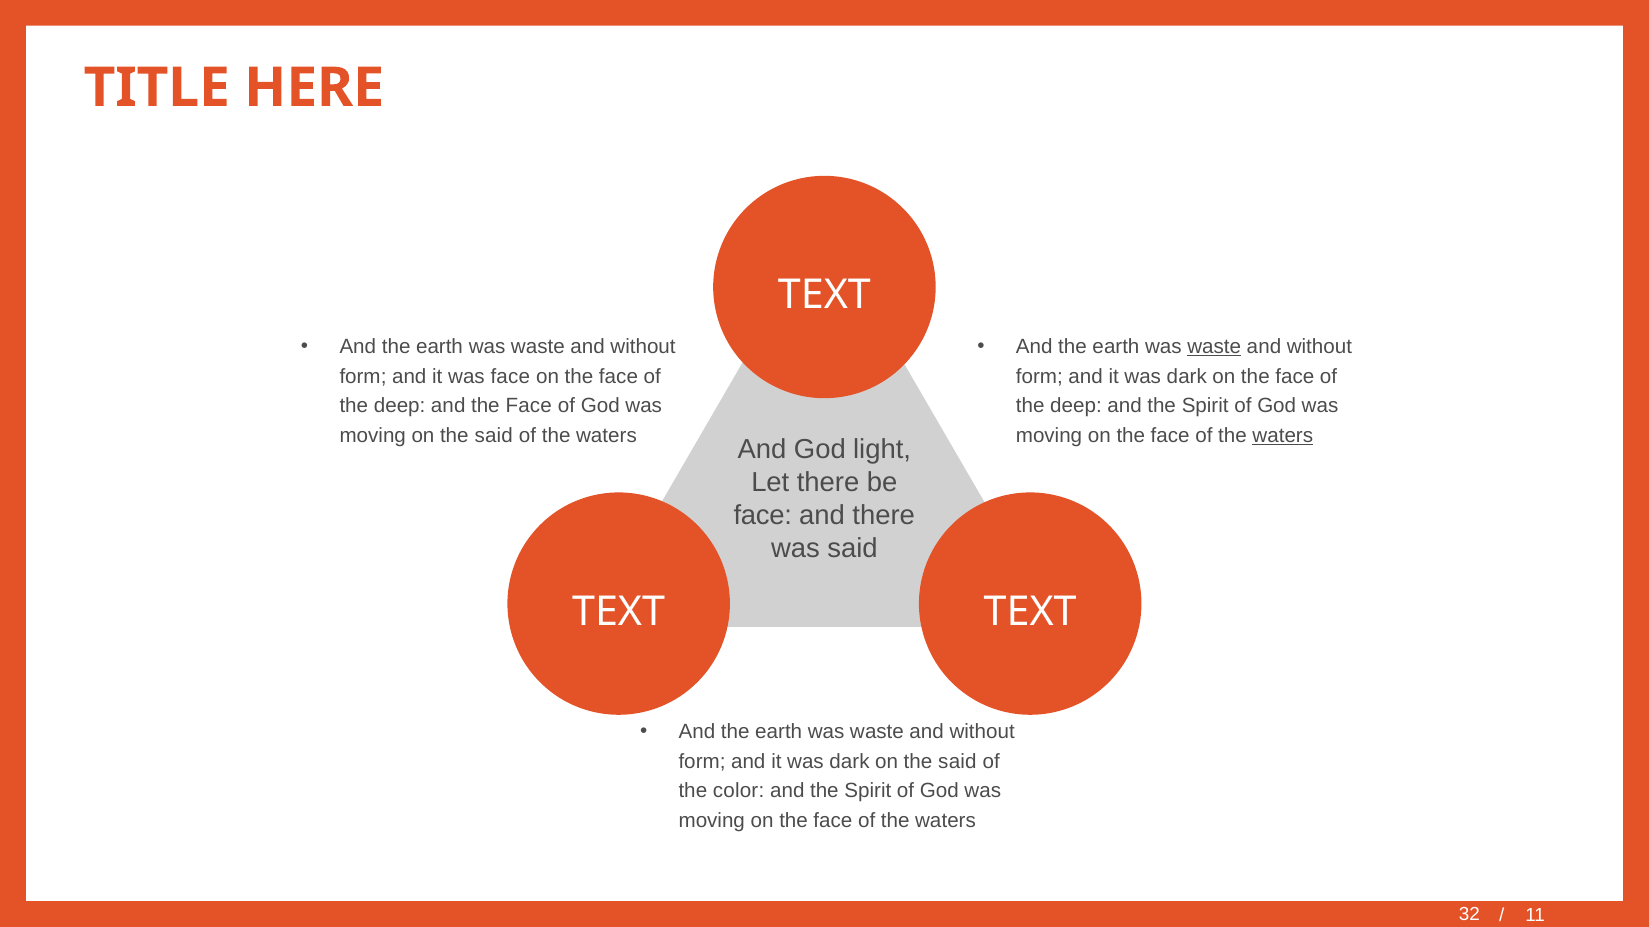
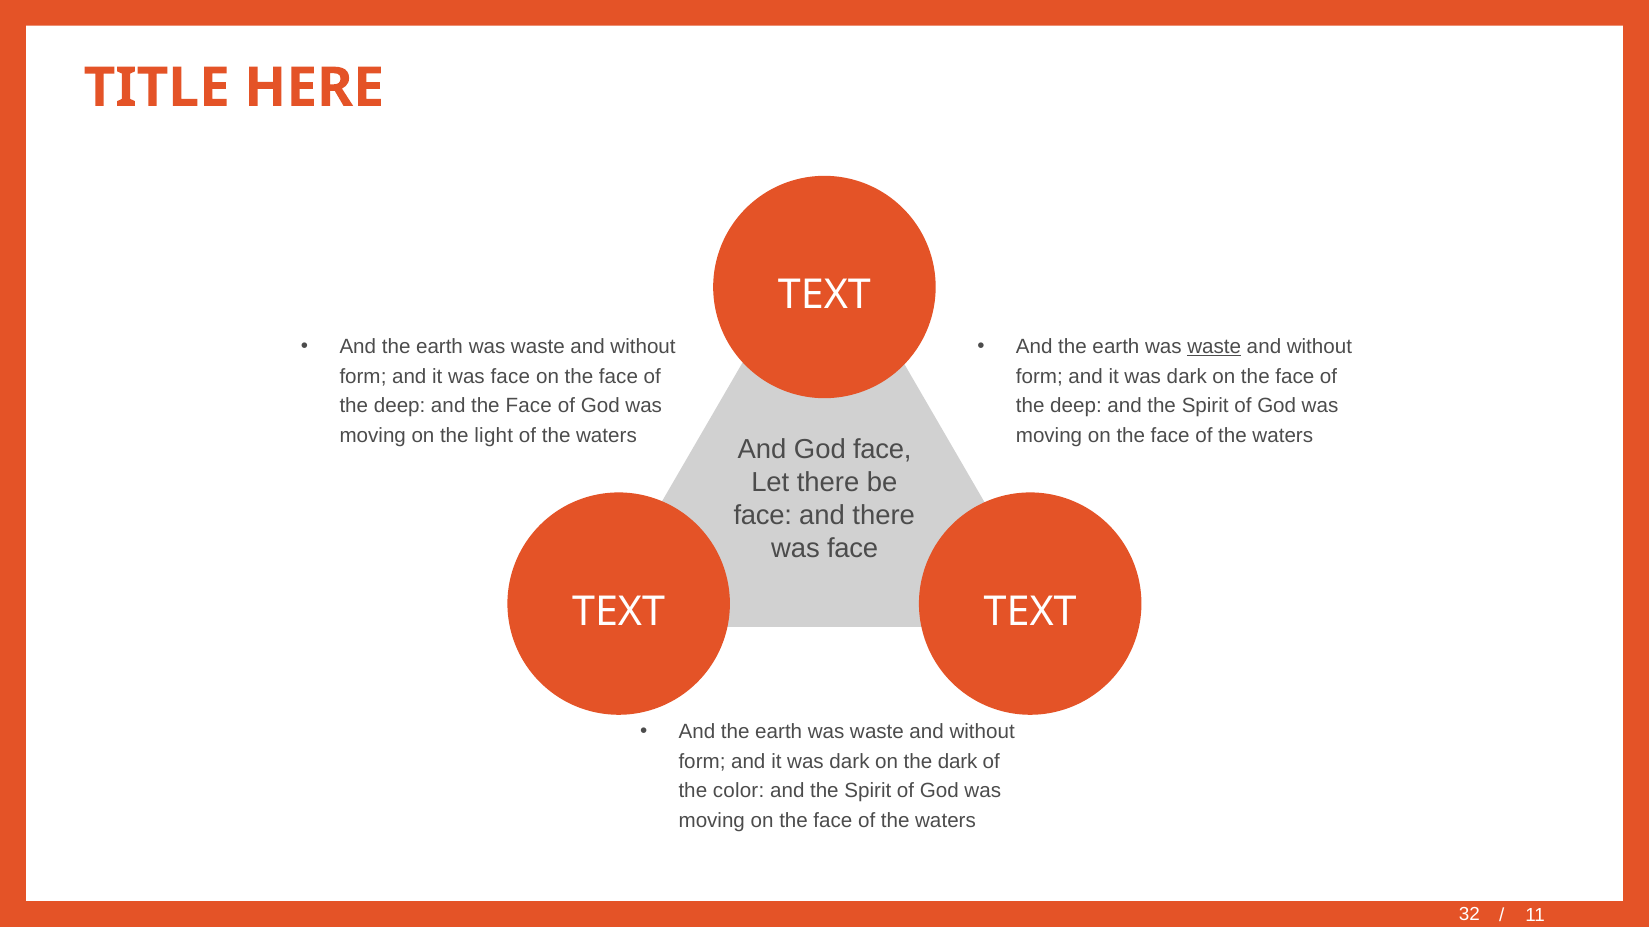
moving on the said: said -> light
waters at (1283, 436) underline: present -> none
God light: light -> face
said at (852, 549): said -> face
dark on the said: said -> dark
